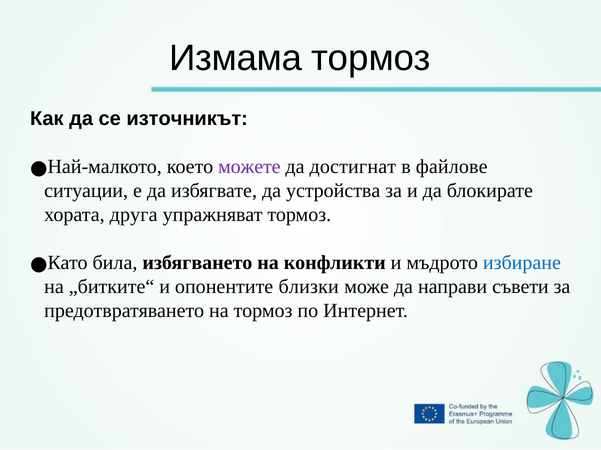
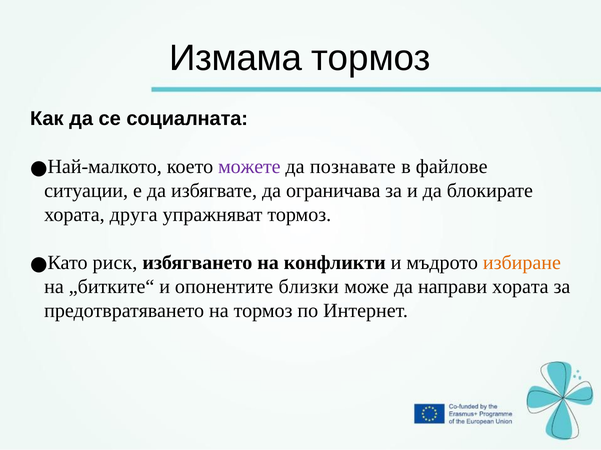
източникът: източникът -> социалната
достигнат: достигнат -> познавате
устройства: устройства -> ограничава
била: била -> риск
избиране colour: blue -> orange
направи съвети: съвети -> хората
